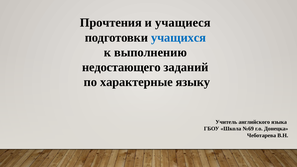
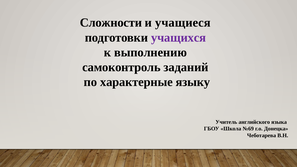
Прочтения: Прочтения -> Сложности
учащихся colour: blue -> purple
недостающего: недостающего -> самоконтроль
